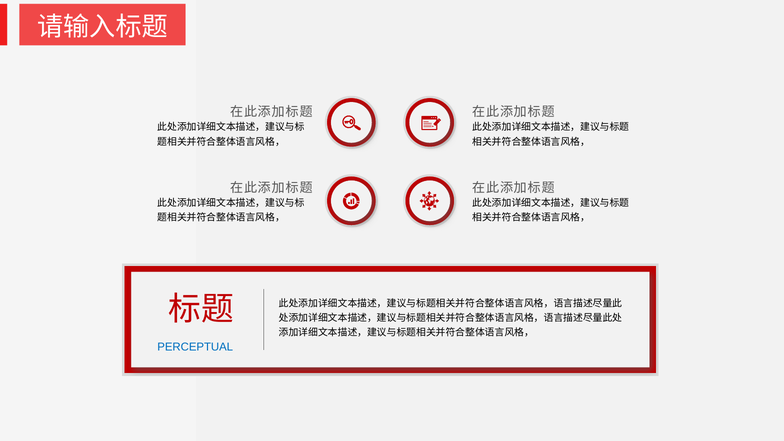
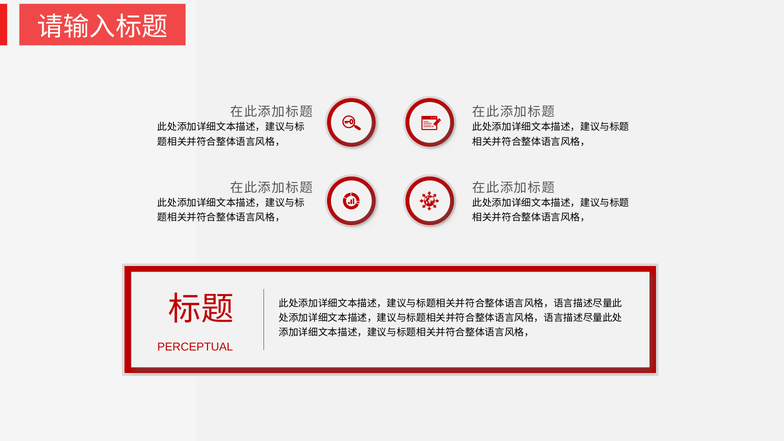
PERCEPTUAL colour: blue -> red
